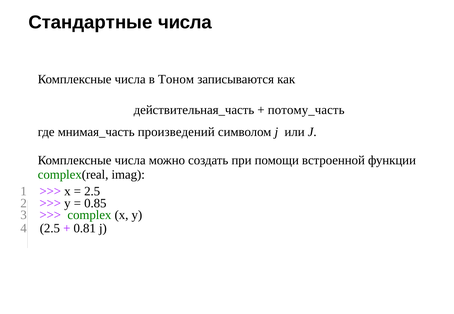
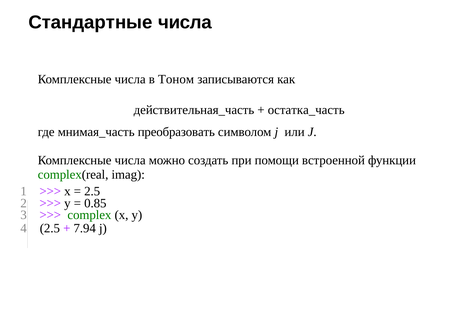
потому_часть: потому_часть -> остатка_часть
произведений: произведений -> преобразовать
0.81: 0.81 -> 7.94
